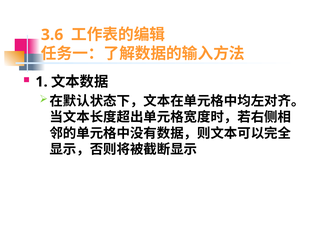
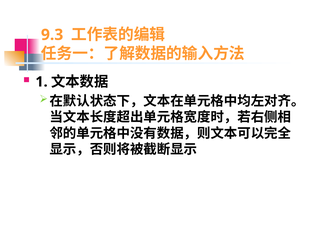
3.6: 3.6 -> 9.3
